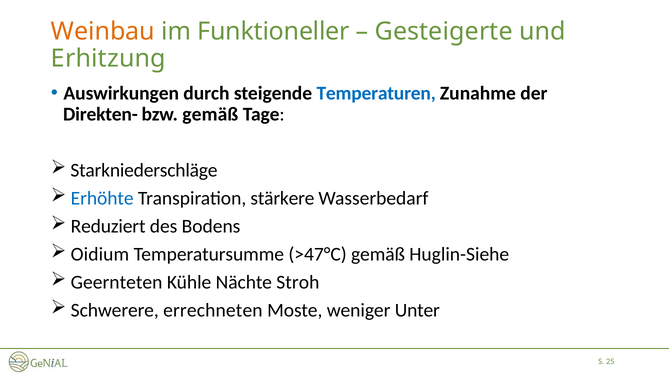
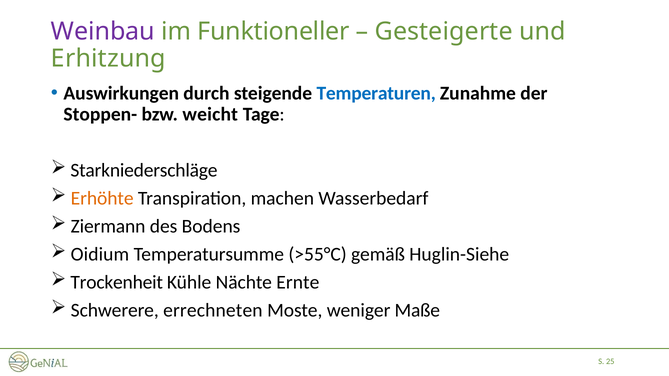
Weinbau colour: orange -> purple
Direkten-: Direkten- -> Stoppen-
bzw gemäß: gemäß -> weicht
Erhöhte colour: blue -> orange
stärkere: stärkere -> machen
Reduziert: Reduziert -> Ziermann
>47°C: >47°C -> >55°C
Geernteten: Geernteten -> Trockenheit
Stroh: Stroh -> Ernte
Unter: Unter -> Maße
